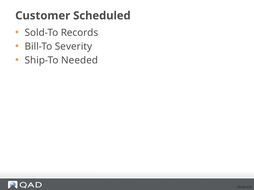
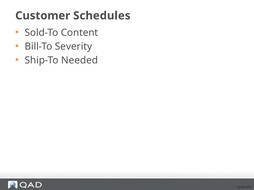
Scheduled: Scheduled -> Schedules
Records: Records -> Content
